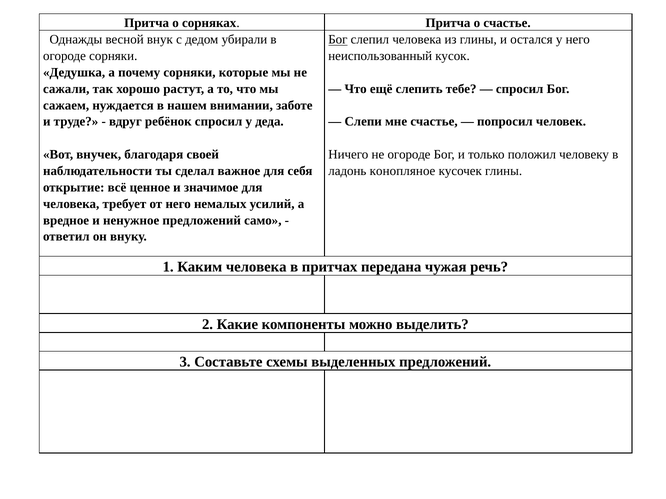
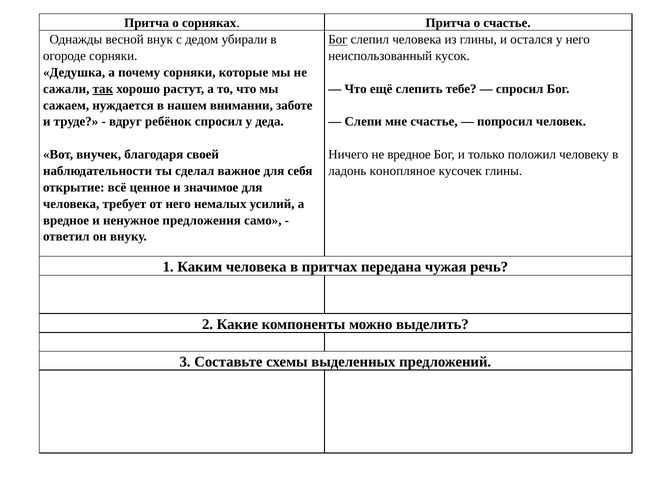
так underline: none -> present
не огороде: огороде -> вредное
ненужное предложений: предложений -> предложения
